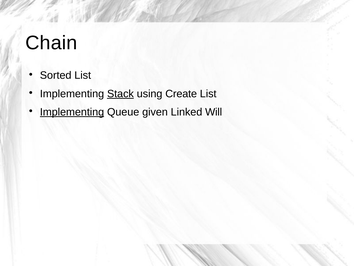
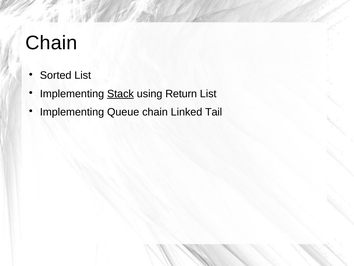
Create: Create -> Return
Implementing at (72, 112) underline: present -> none
Queue given: given -> chain
Will: Will -> Tail
